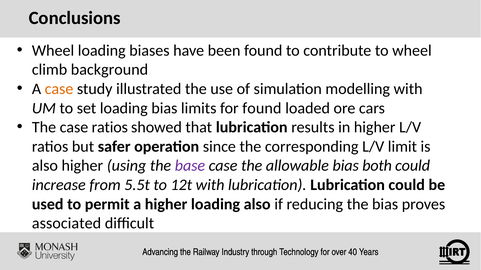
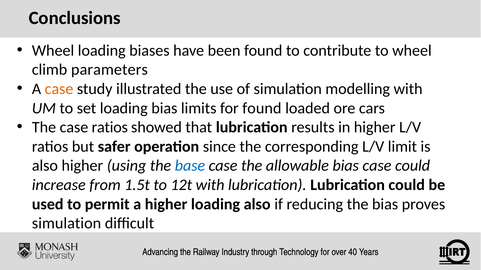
background: background -> parameters
base colour: purple -> blue
bias both: both -> case
5.5t: 5.5t -> 1.5t
associated at (67, 224): associated -> simulation
